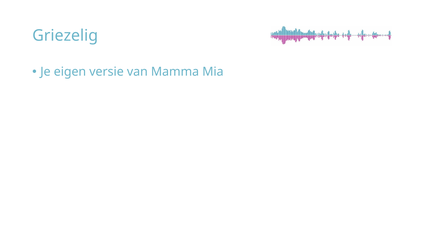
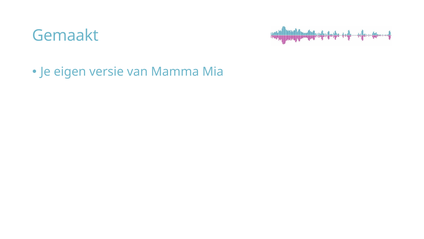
Griezelig: Griezelig -> Gemaakt
